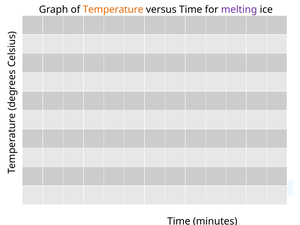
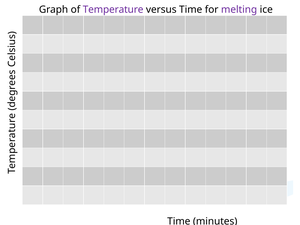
Temperature colour: orange -> purple
